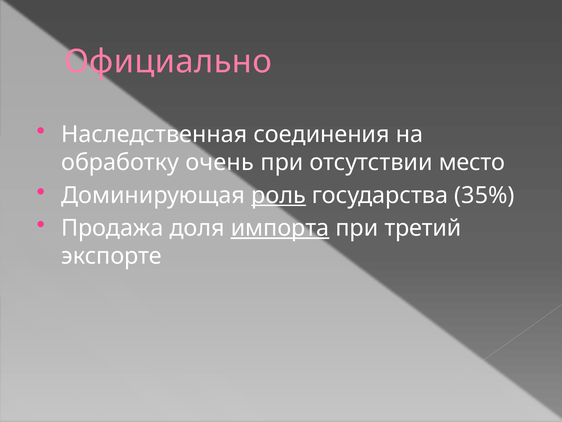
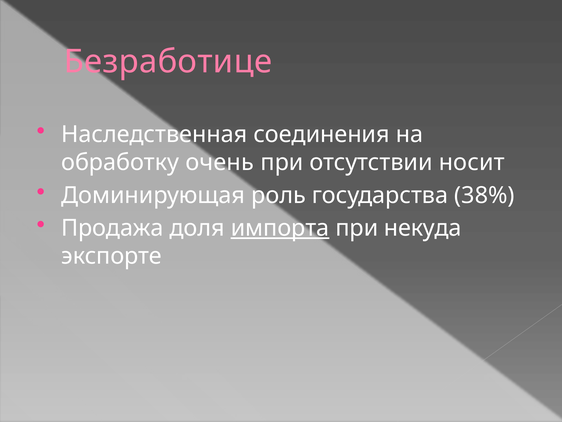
Официально: Официально -> Безработице
место: место -> носит
роль underline: present -> none
35%: 35% -> 38%
третий: третий -> некуда
